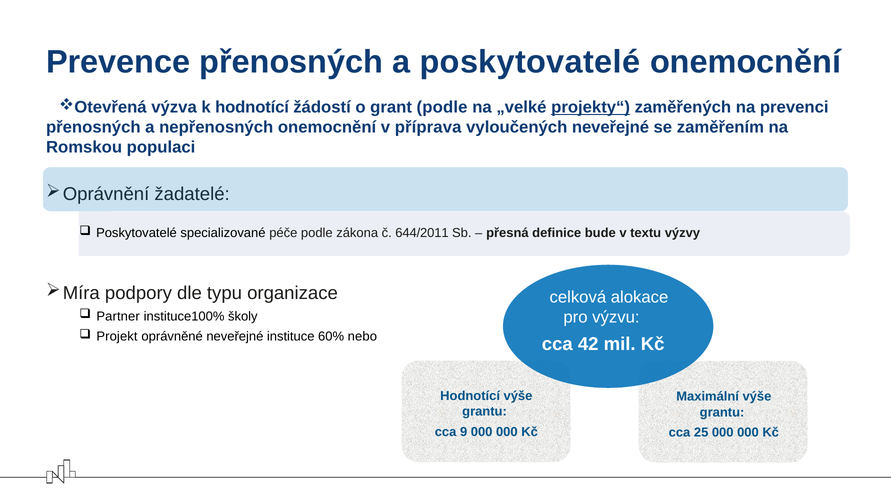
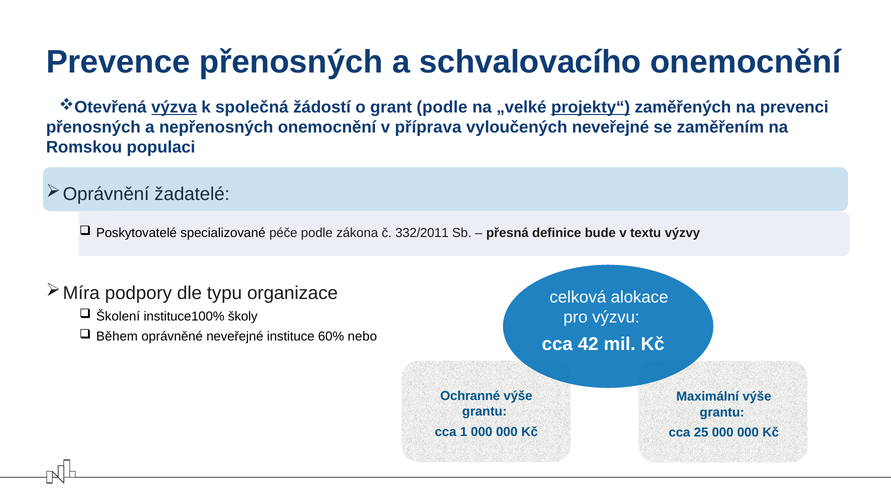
a poskytovatelé: poskytovatelé -> schvalovacího
výzva underline: none -> present
k hodnotící: hodnotící -> společná
644/2011: 644/2011 -> 332/2011
Partner: Partner -> Školení
Projekt: Projekt -> Během
Hodnotící at (470, 396): Hodnotící -> Ochranné
9: 9 -> 1
